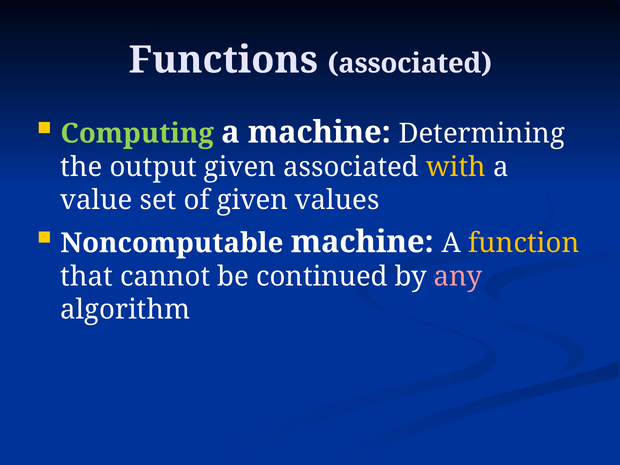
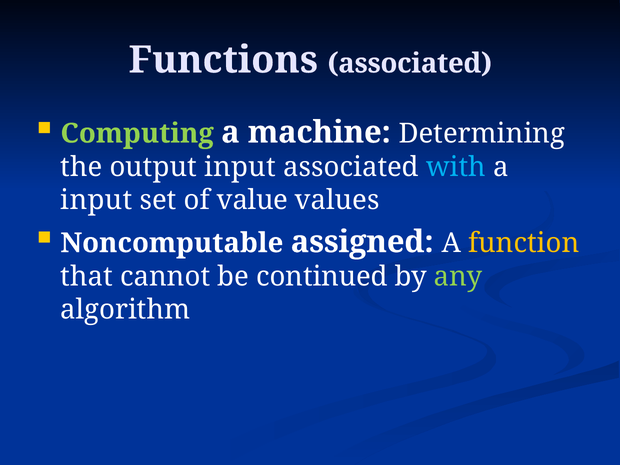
output given: given -> input
with colour: yellow -> light blue
value at (97, 200): value -> input
of given: given -> value
Noncomputable machine: machine -> assigned
any colour: pink -> light green
